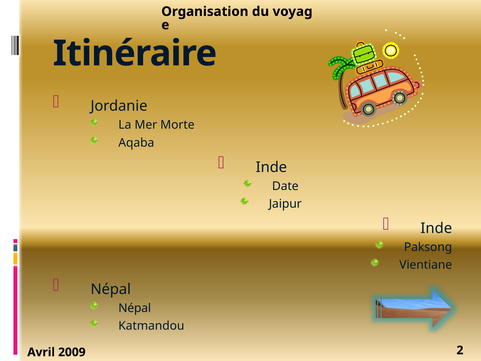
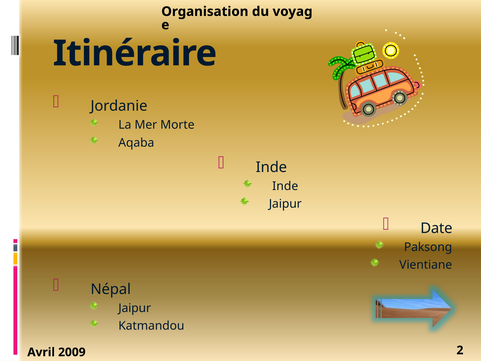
Date at (285, 186): Date -> Inde
Inde at (436, 228): Inde -> Date
Népal at (135, 308): Népal -> Jaipur
